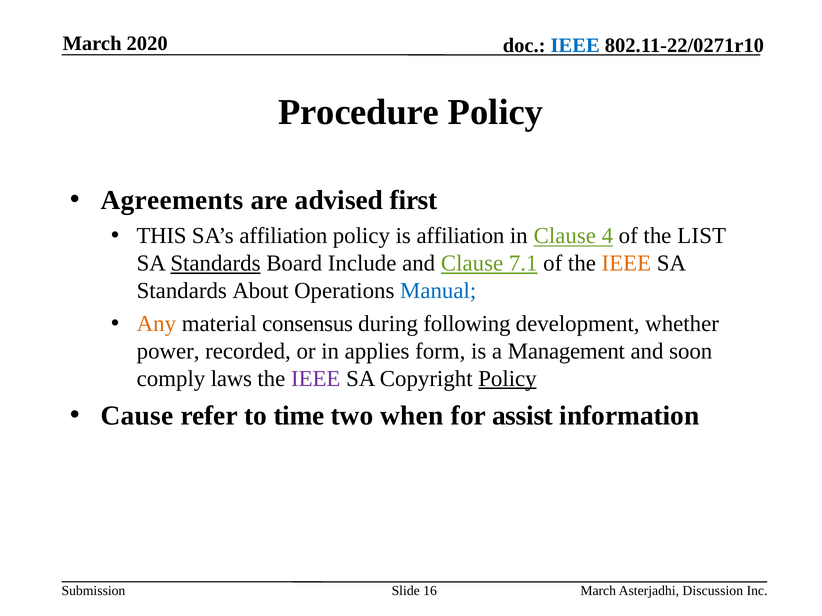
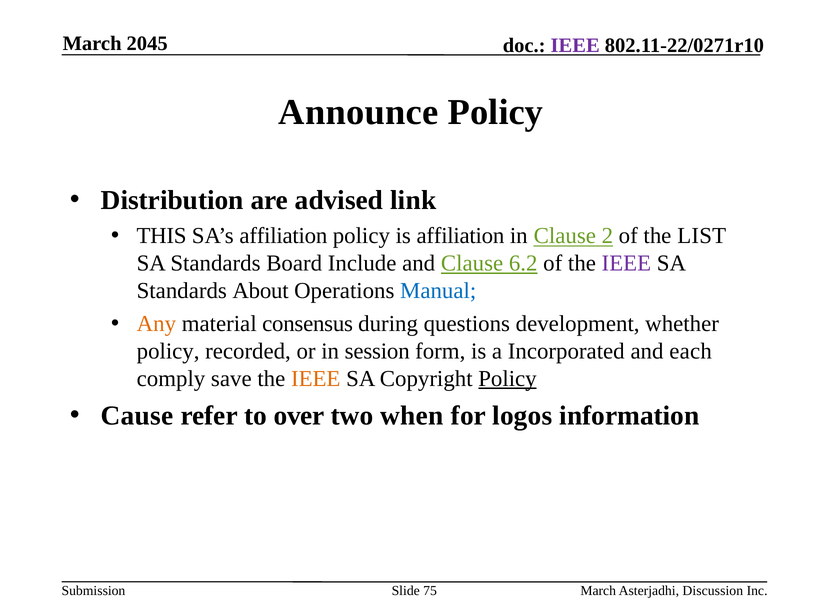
2020: 2020 -> 2045
IEEE at (575, 46) colour: blue -> purple
Procedure: Procedure -> Announce
Agreements: Agreements -> Distribution
first: first -> link
4: 4 -> 2
Standards at (215, 264) underline: present -> none
7.1: 7.1 -> 6.2
IEEE at (626, 264) colour: orange -> purple
following: following -> questions
power at (168, 351): power -> policy
applies: applies -> session
Management: Management -> Incorporated
soon: soon -> each
laws: laws -> save
IEEE at (316, 379) colour: purple -> orange
time: time -> over
assist: assist -> logos
16: 16 -> 75
